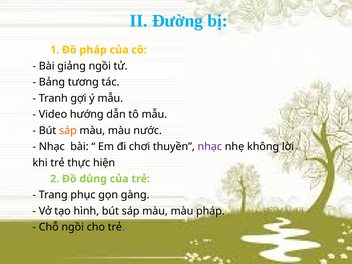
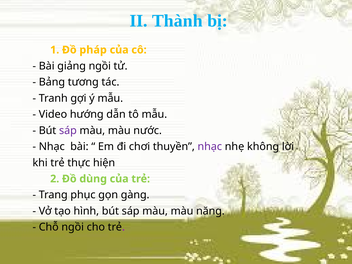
Đường: Đường -> Thành
sáp at (68, 130) colour: orange -> purple
màu pháp: pháp -> năng
